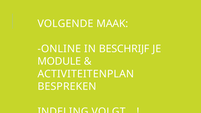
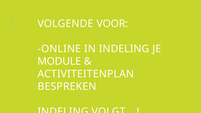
MAAK: MAAK -> VOOR
IN BESCHRIJF: BESCHRIJF -> INDELING
